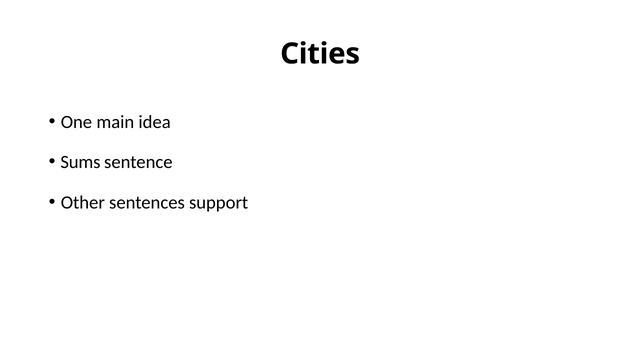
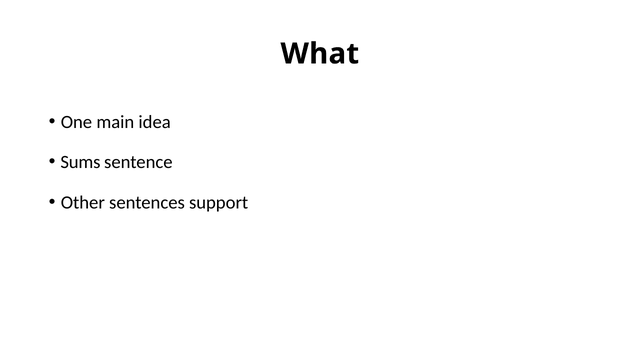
Cities: Cities -> What
